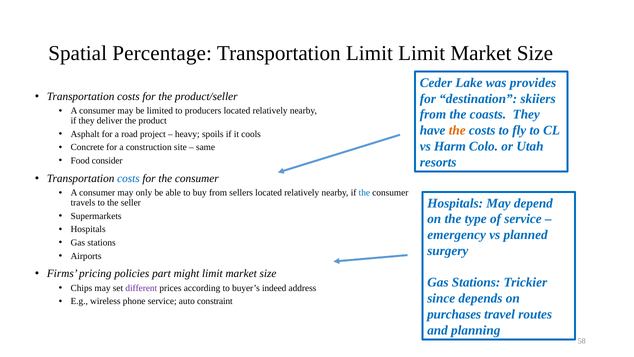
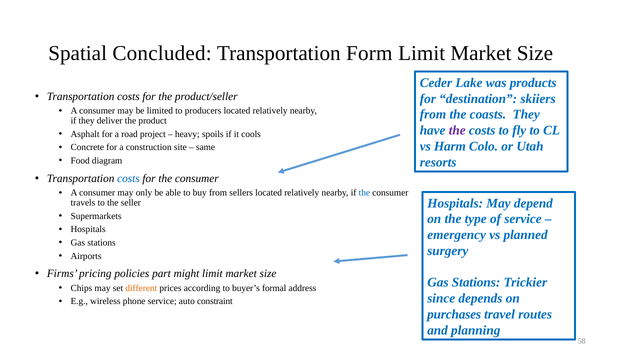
Percentage: Percentage -> Concluded
Transportation Limit: Limit -> Form
provides: provides -> products
the at (457, 130) colour: orange -> purple
consider: consider -> diagram
different colour: purple -> orange
indeed: indeed -> formal
